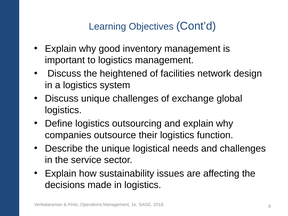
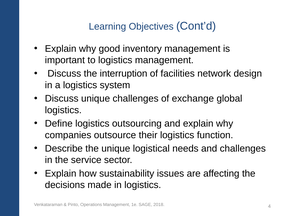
heightened: heightened -> interruption
